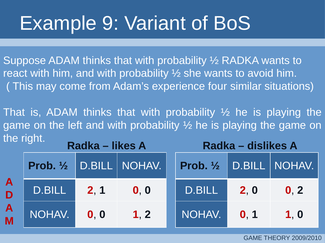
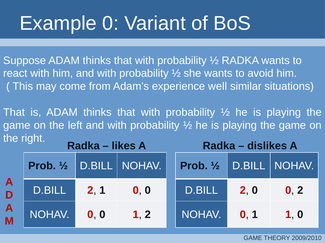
Example 9: 9 -> 0
four: four -> well
